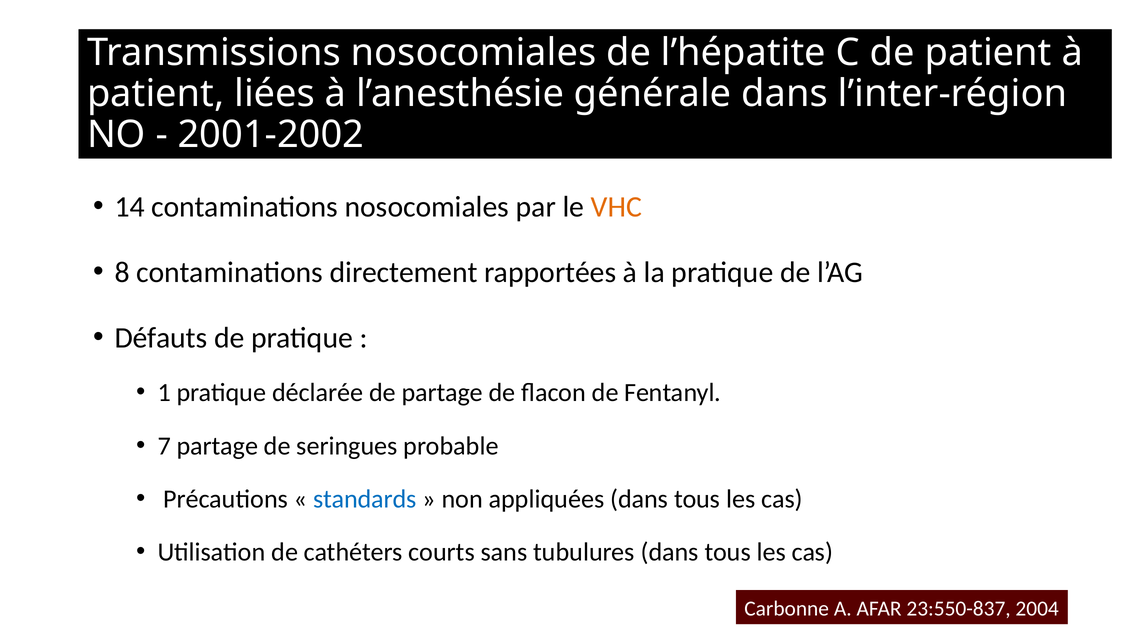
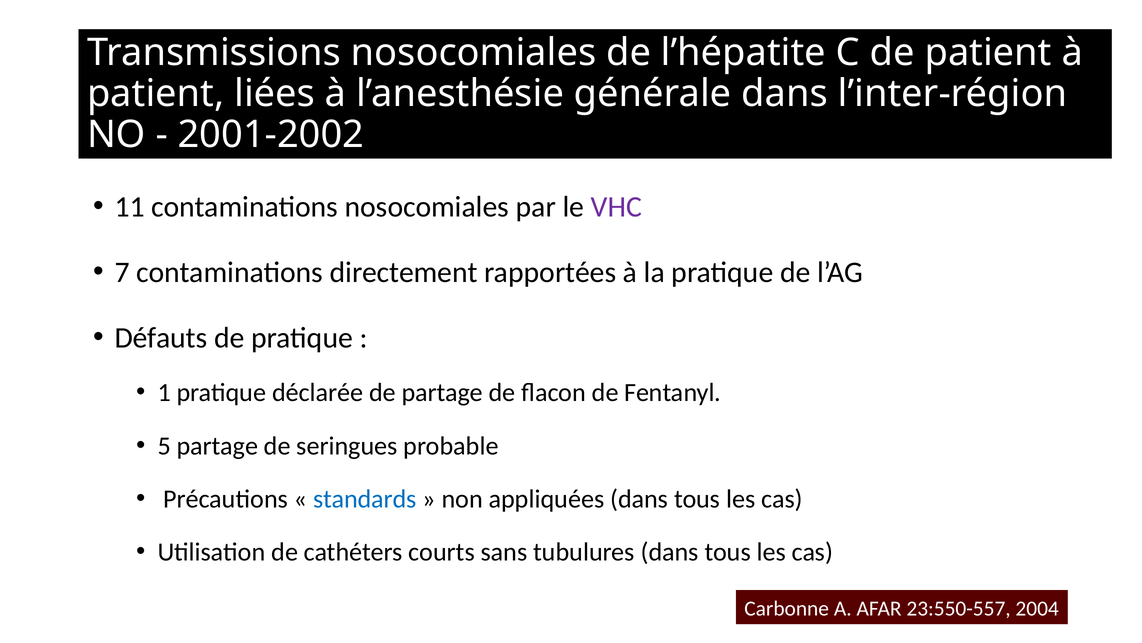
14: 14 -> 11
VHC colour: orange -> purple
8: 8 -> 7
7: 7 -> 5
23:550-837: 23:550-837 -> 23:550-557
